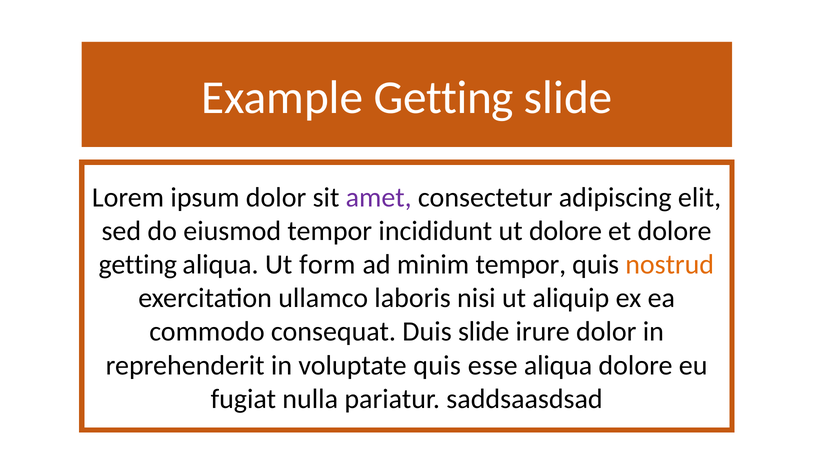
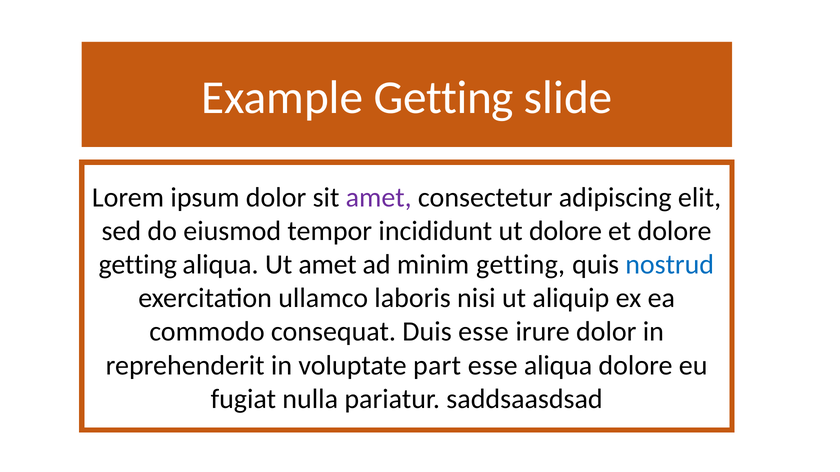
Ut form: form -> amet
minim tempor: tempor -> getting
nostrud colour: orange -> blue
Duis slide: slide -> esse
voluptate quis: quis -> part
